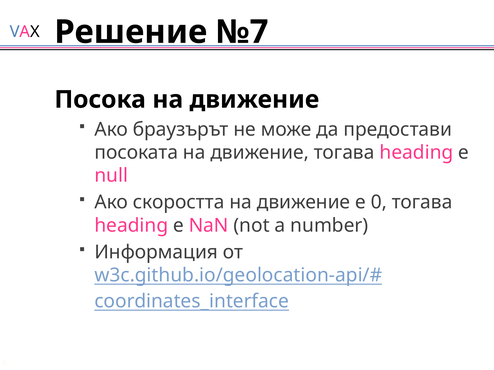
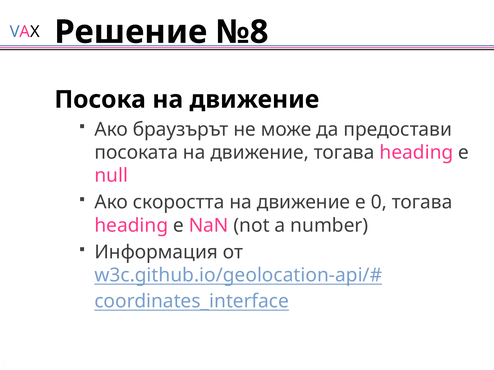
№7: №7 -> №8
